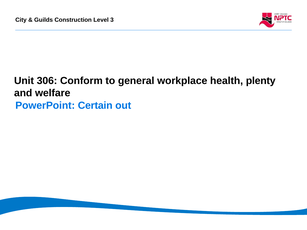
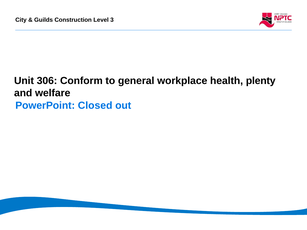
Certain: Certain -> Closed
